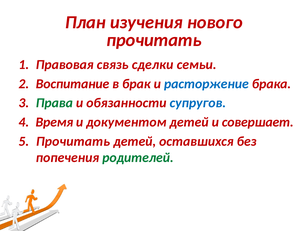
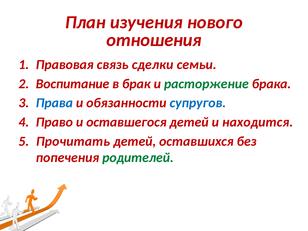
прочитать at (154, 40): прочитать -> отношения
расторжение colour: blue -> green
Права colour: green -> blue
Время: Время -> Право
документом: документом -> оставшегося
совершает: совершает -> находится
